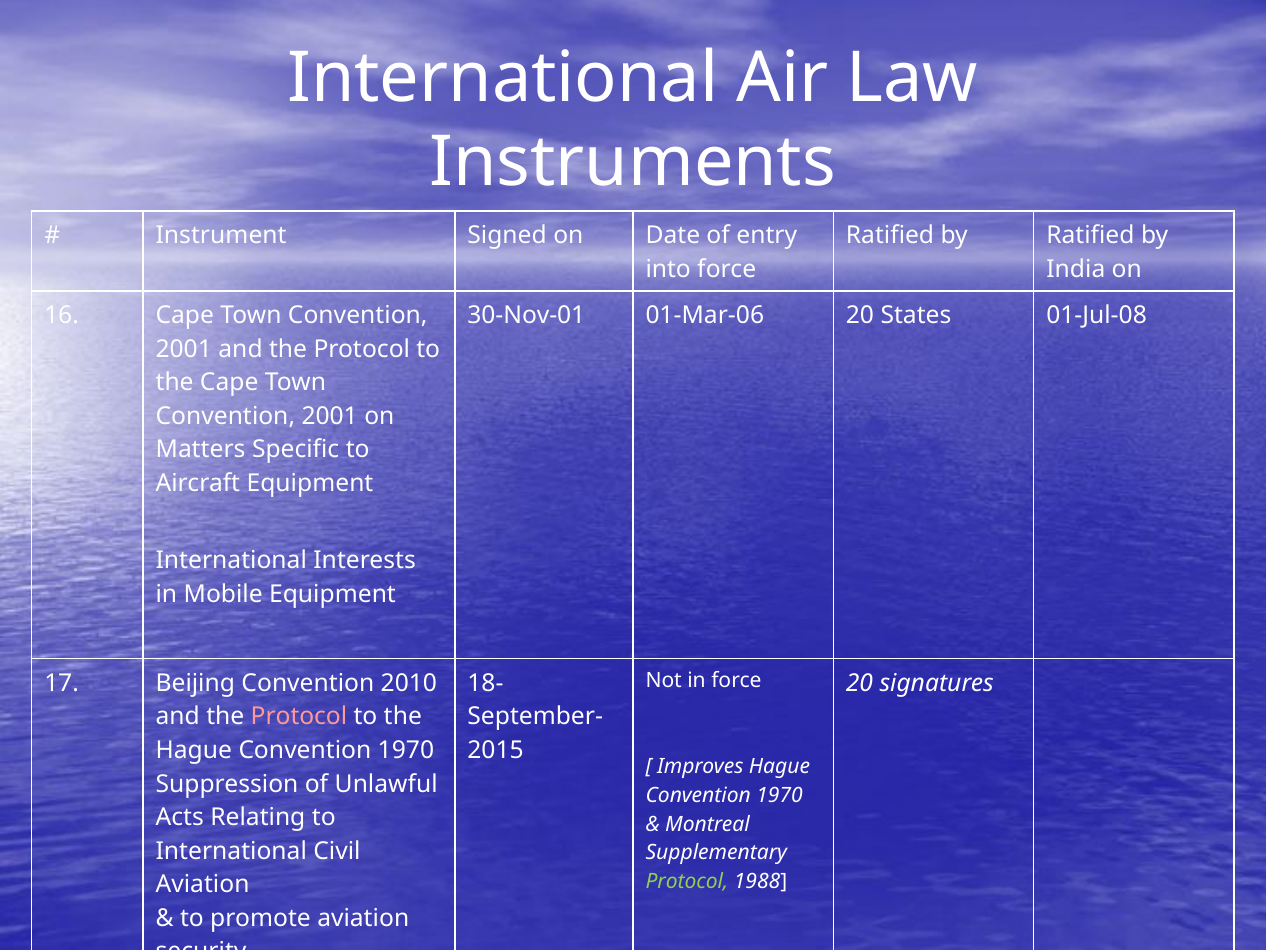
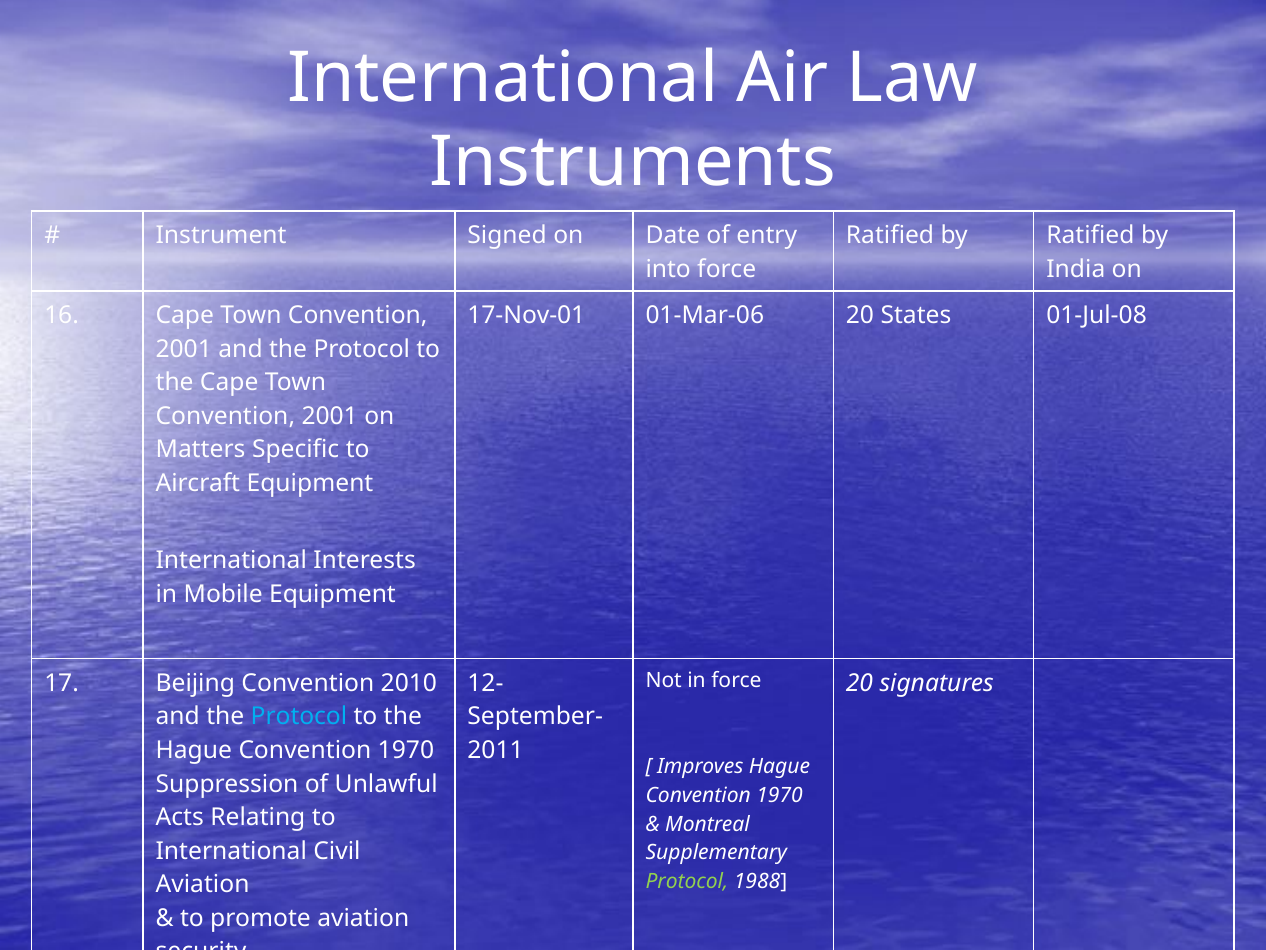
30-Nov-01: 30-Nov-01 -> 17-Nov-01
18-: 18- -> 12-
Protocol at (299, 716) colour: pink -> light blue
2015: 2015 -> 2011
